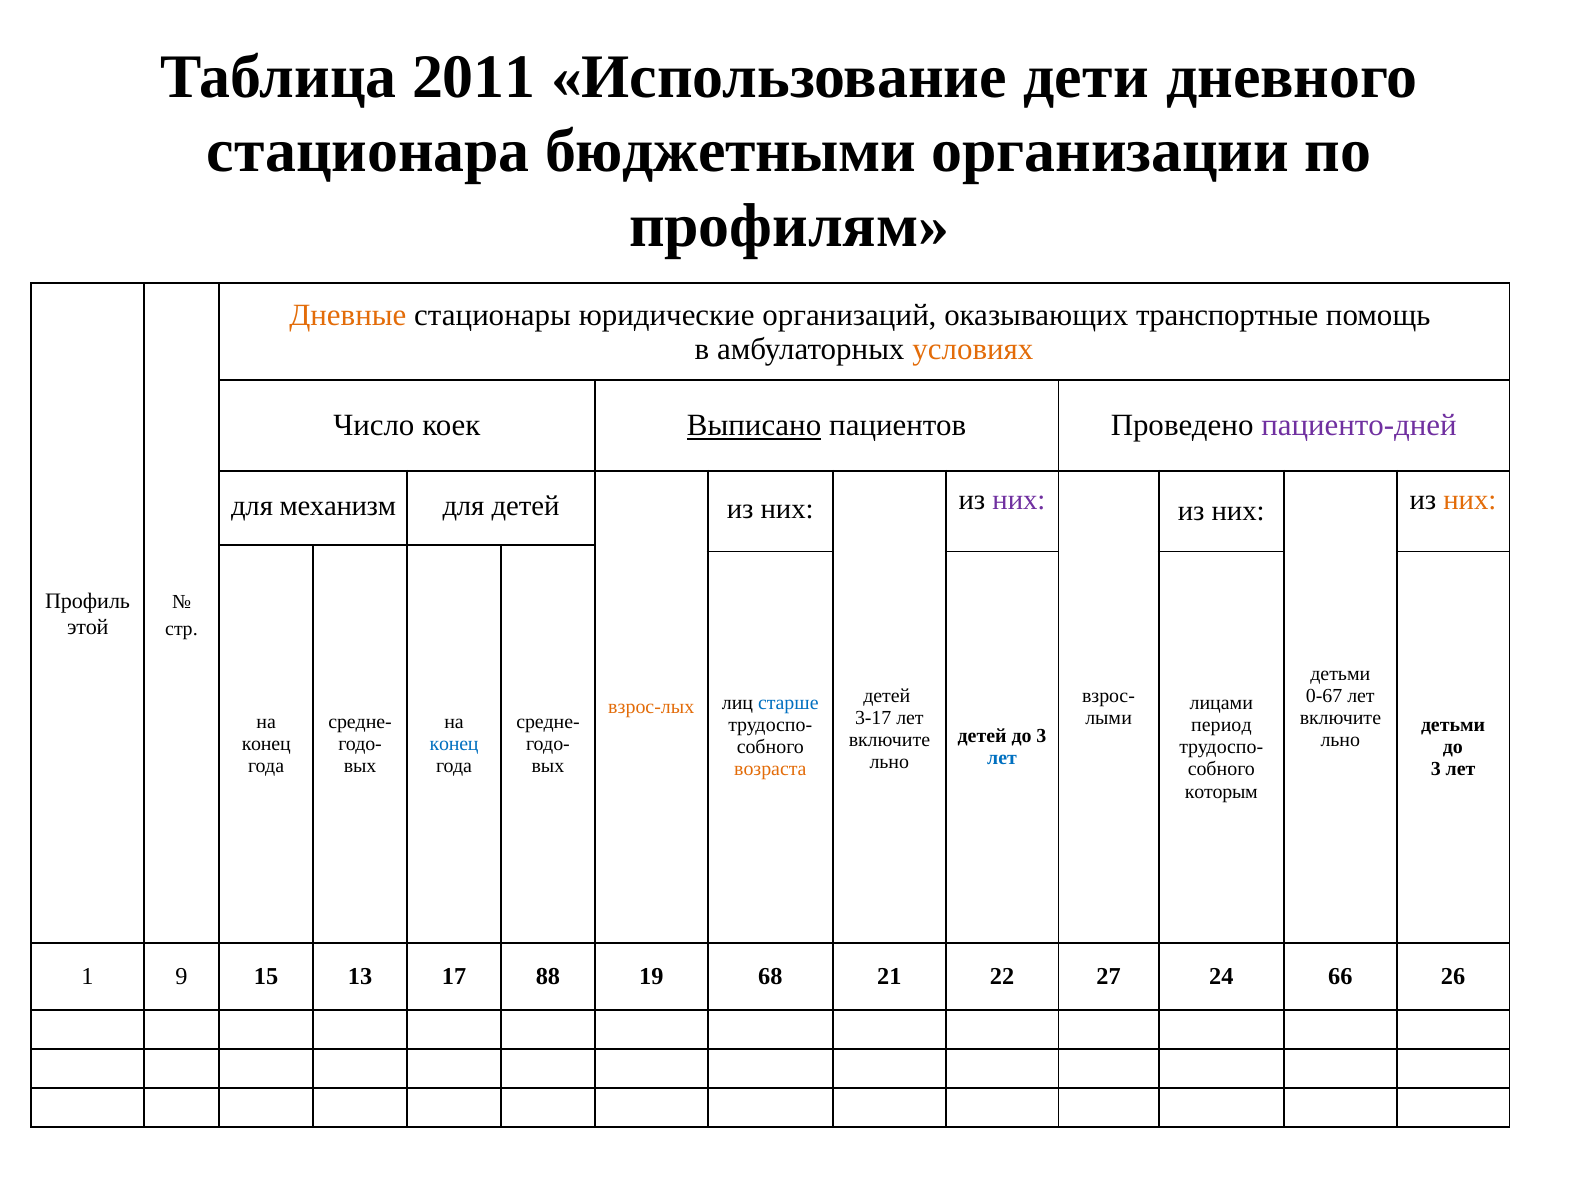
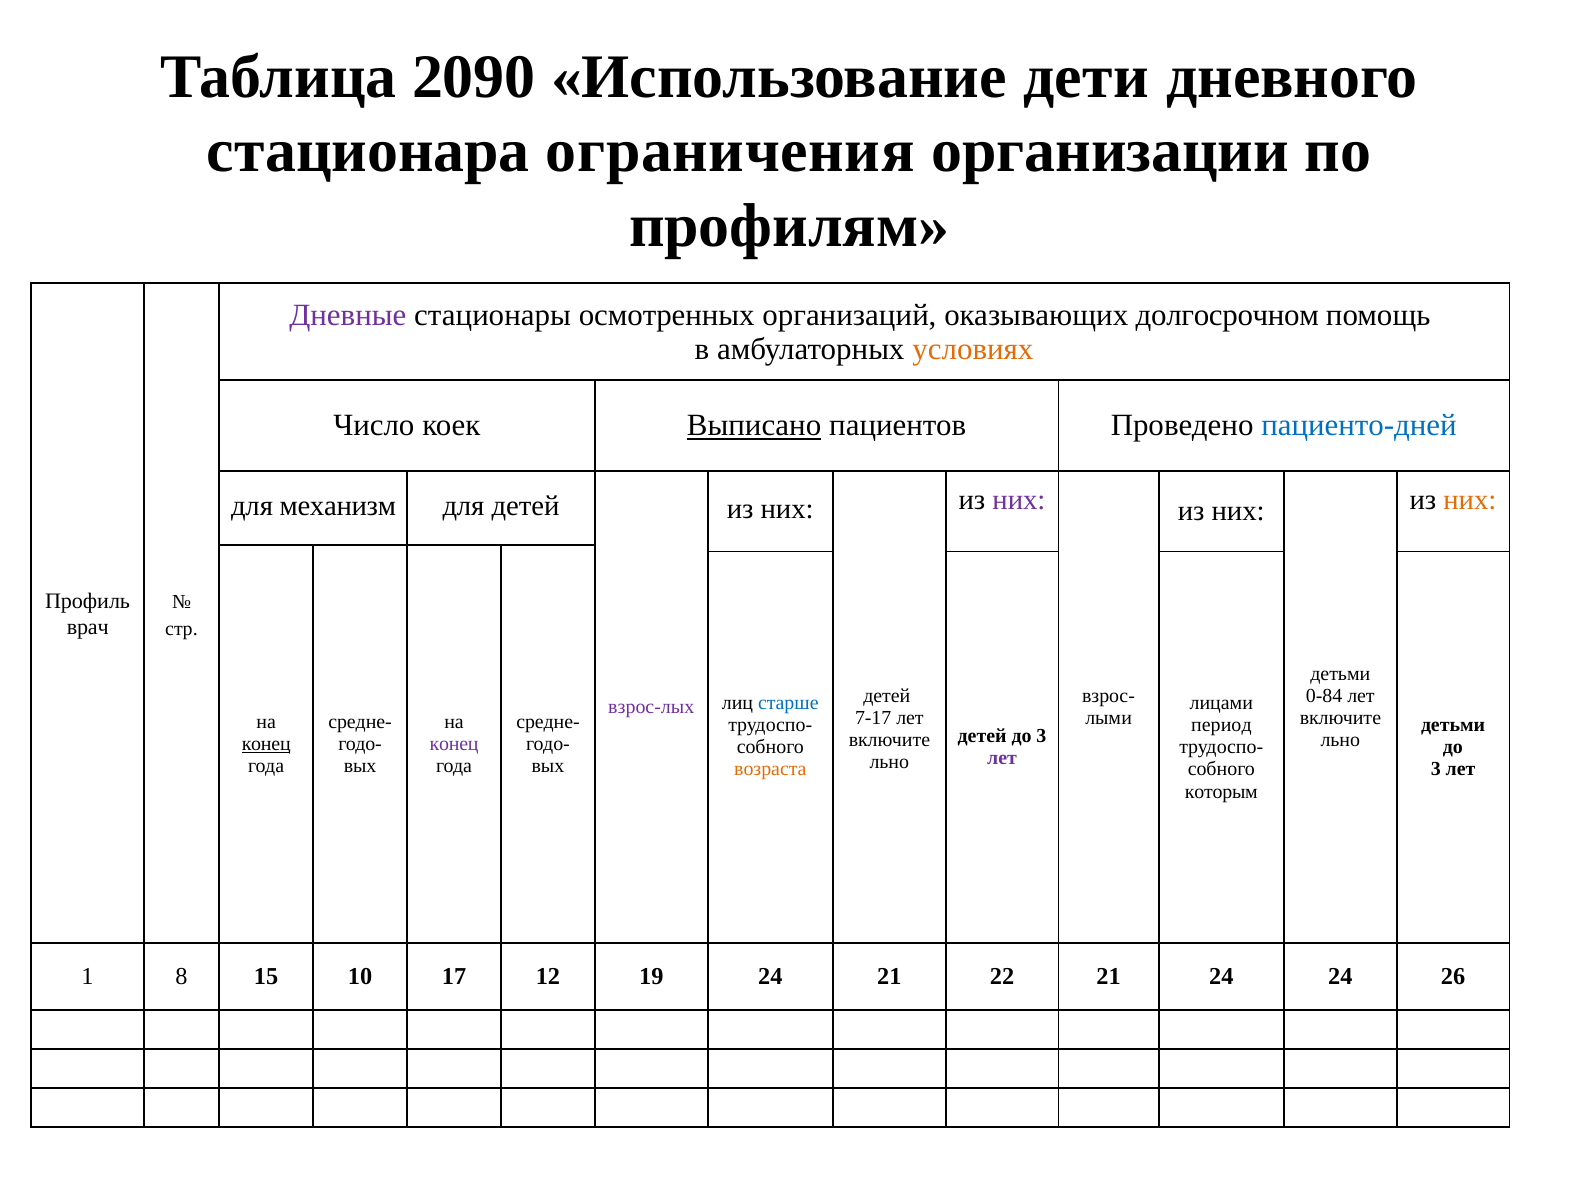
2011: 2011 -> 2090
бюджетными: бюджетными -> ограничения
Дневные colour: orange -> purple
юридические: юридические -> осмотренных
транспортные: транспортные -> долгосрочном
пациенто-дней colour: purple -> blue
этой: этой -> врач
0-67: 0-67 -> 0-84
взрос-лых colour: orange -> purple
3-17: 3-17 -> 7-17
конец at (266, 744) underline: none -> present
конец at (454, 744) colour: blue -> purple
лет at (1002, 759) colour: blue -> purple
9: 9 -> 8
13: 13 -> 10
88: 88 -> 12
19 68: 68 -> 24
22 27: 27 -> 21
24 66: 66 -> 24
